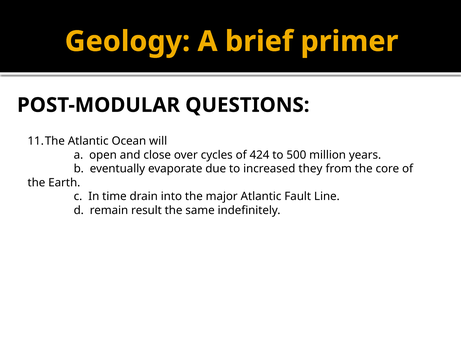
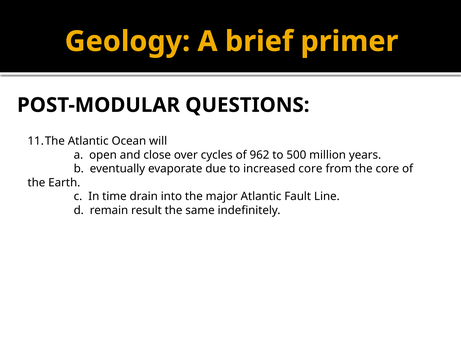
424: 424 -> 962
increased they: they -> core
